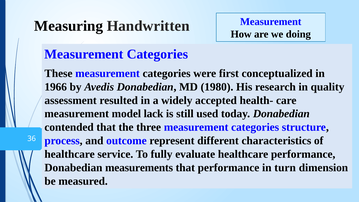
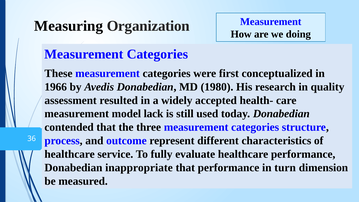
Handwritten: Handwritten -> Organization
measurements: measurements -> inappropriate
